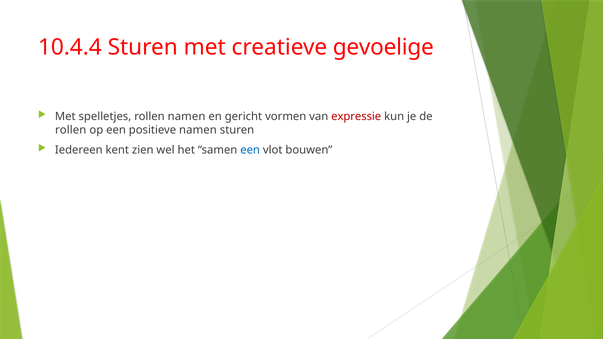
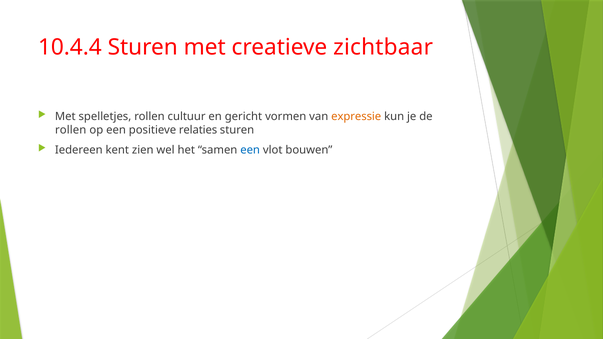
gevoelige: gevoelige -> zichtbaar
rollen namen: namen -> cultuur
expressie colour: red -> orange
positieve namen: namen -> relaties
